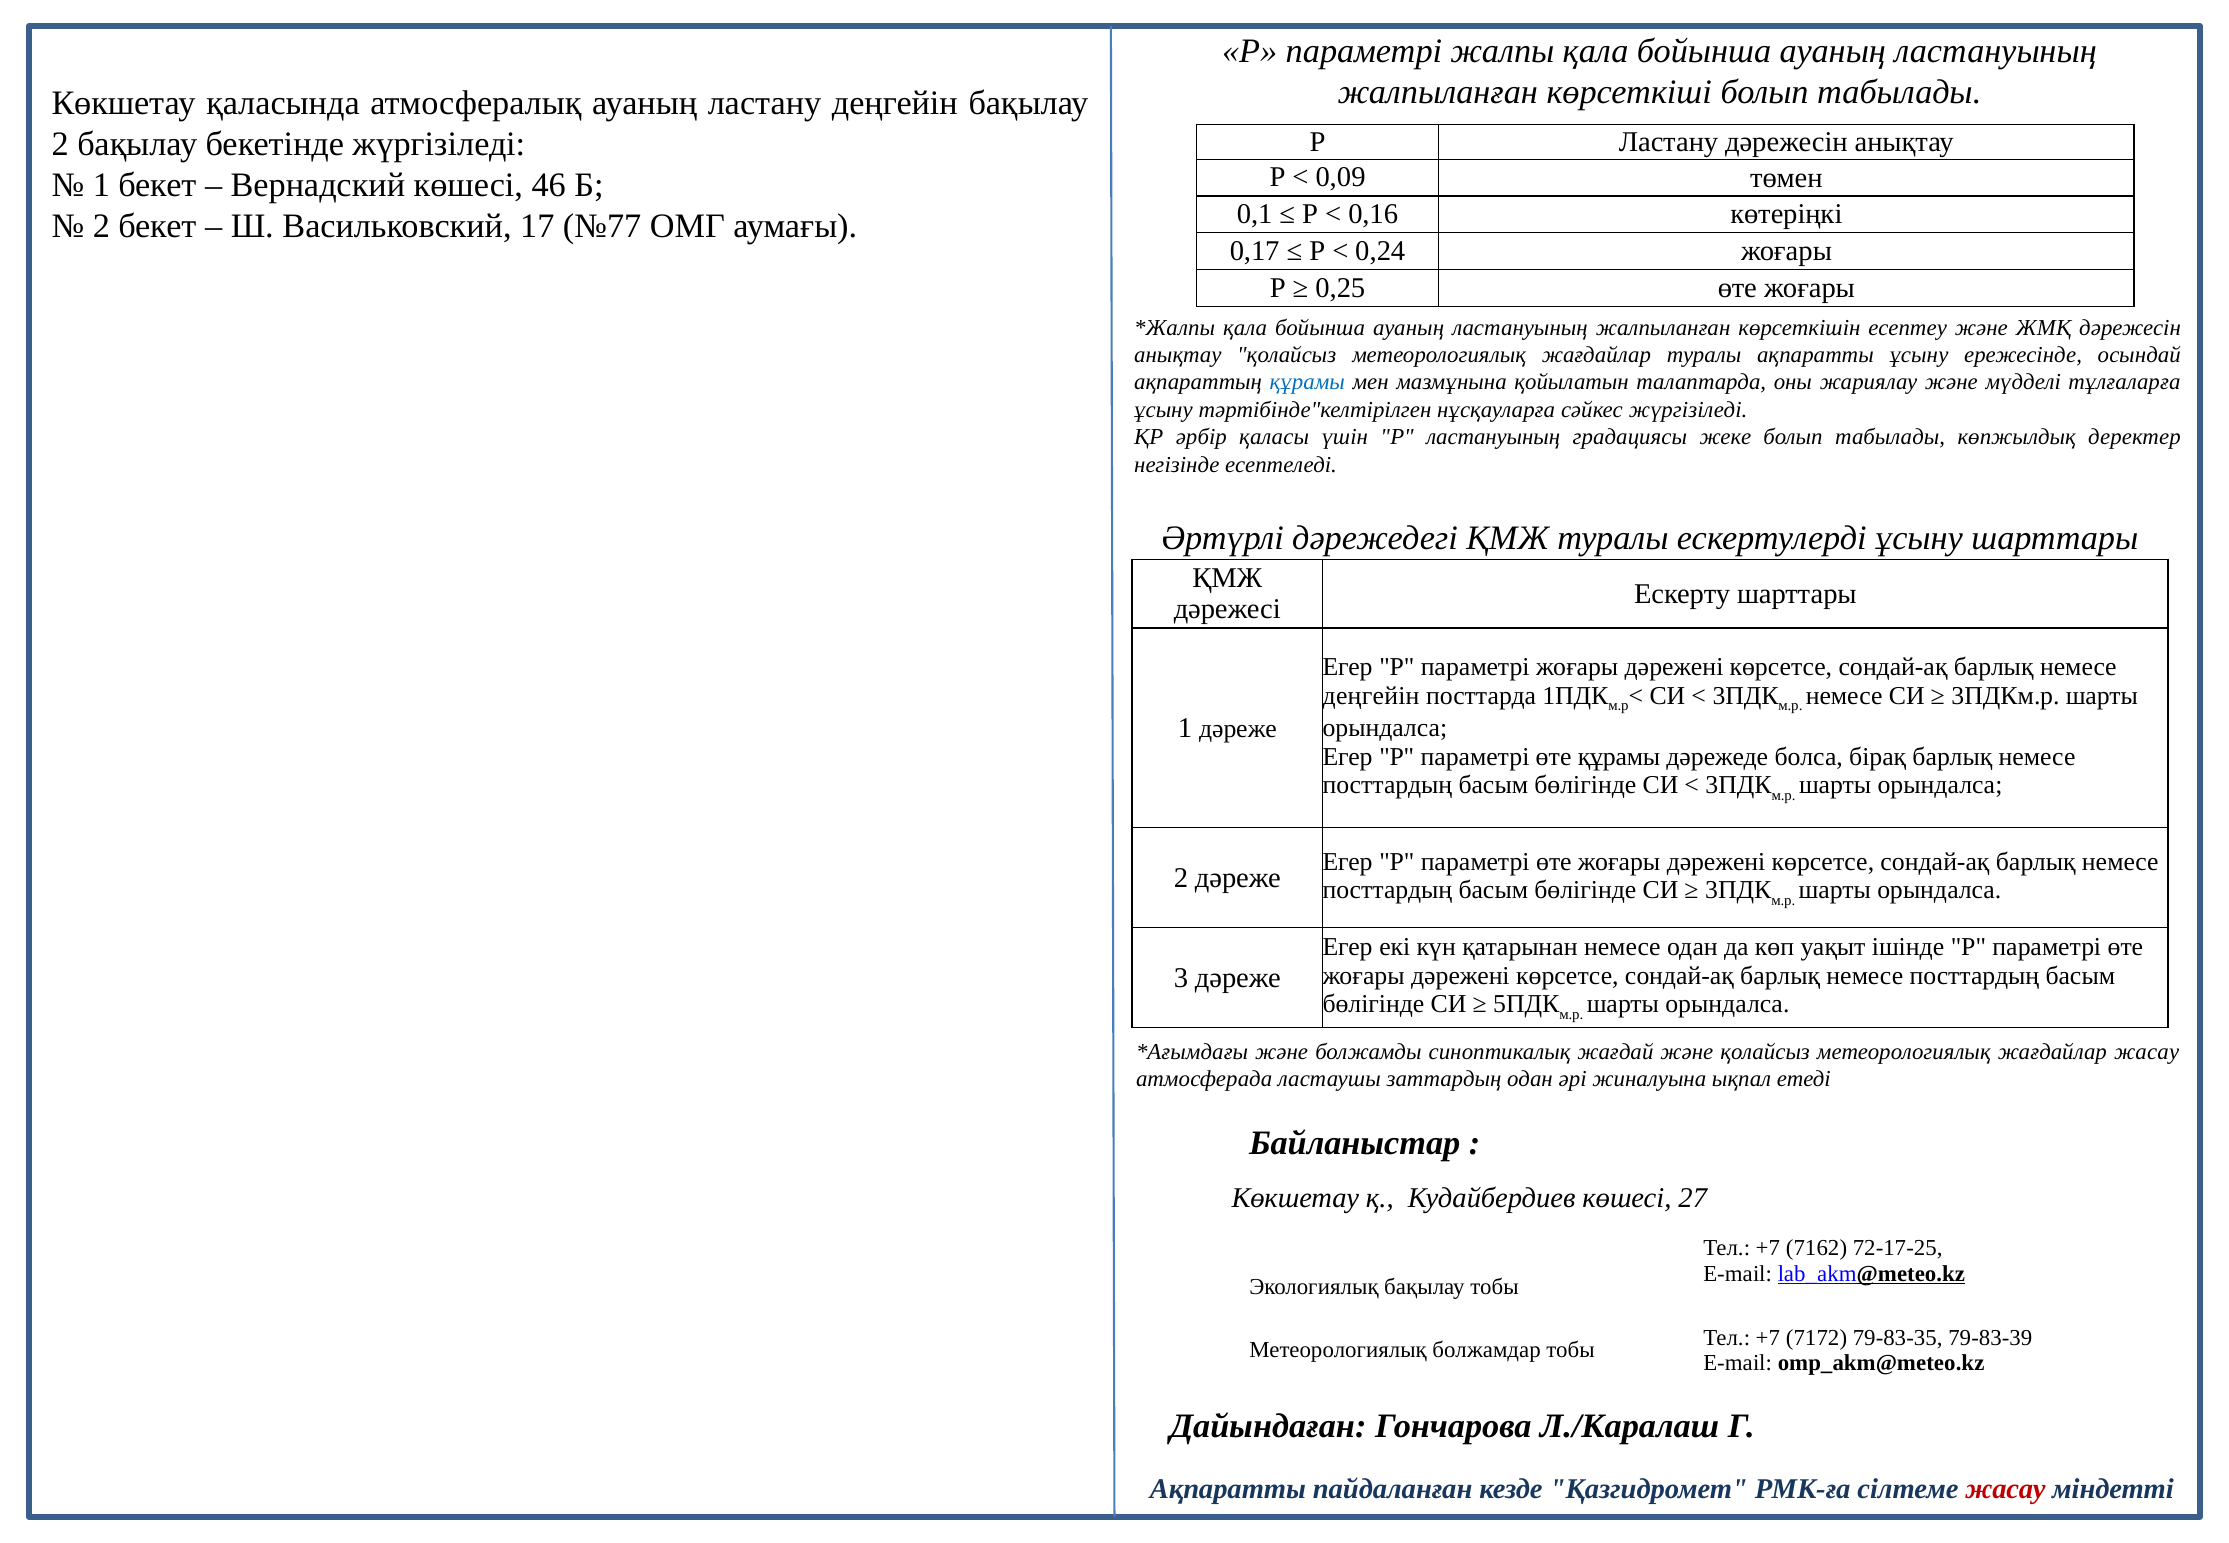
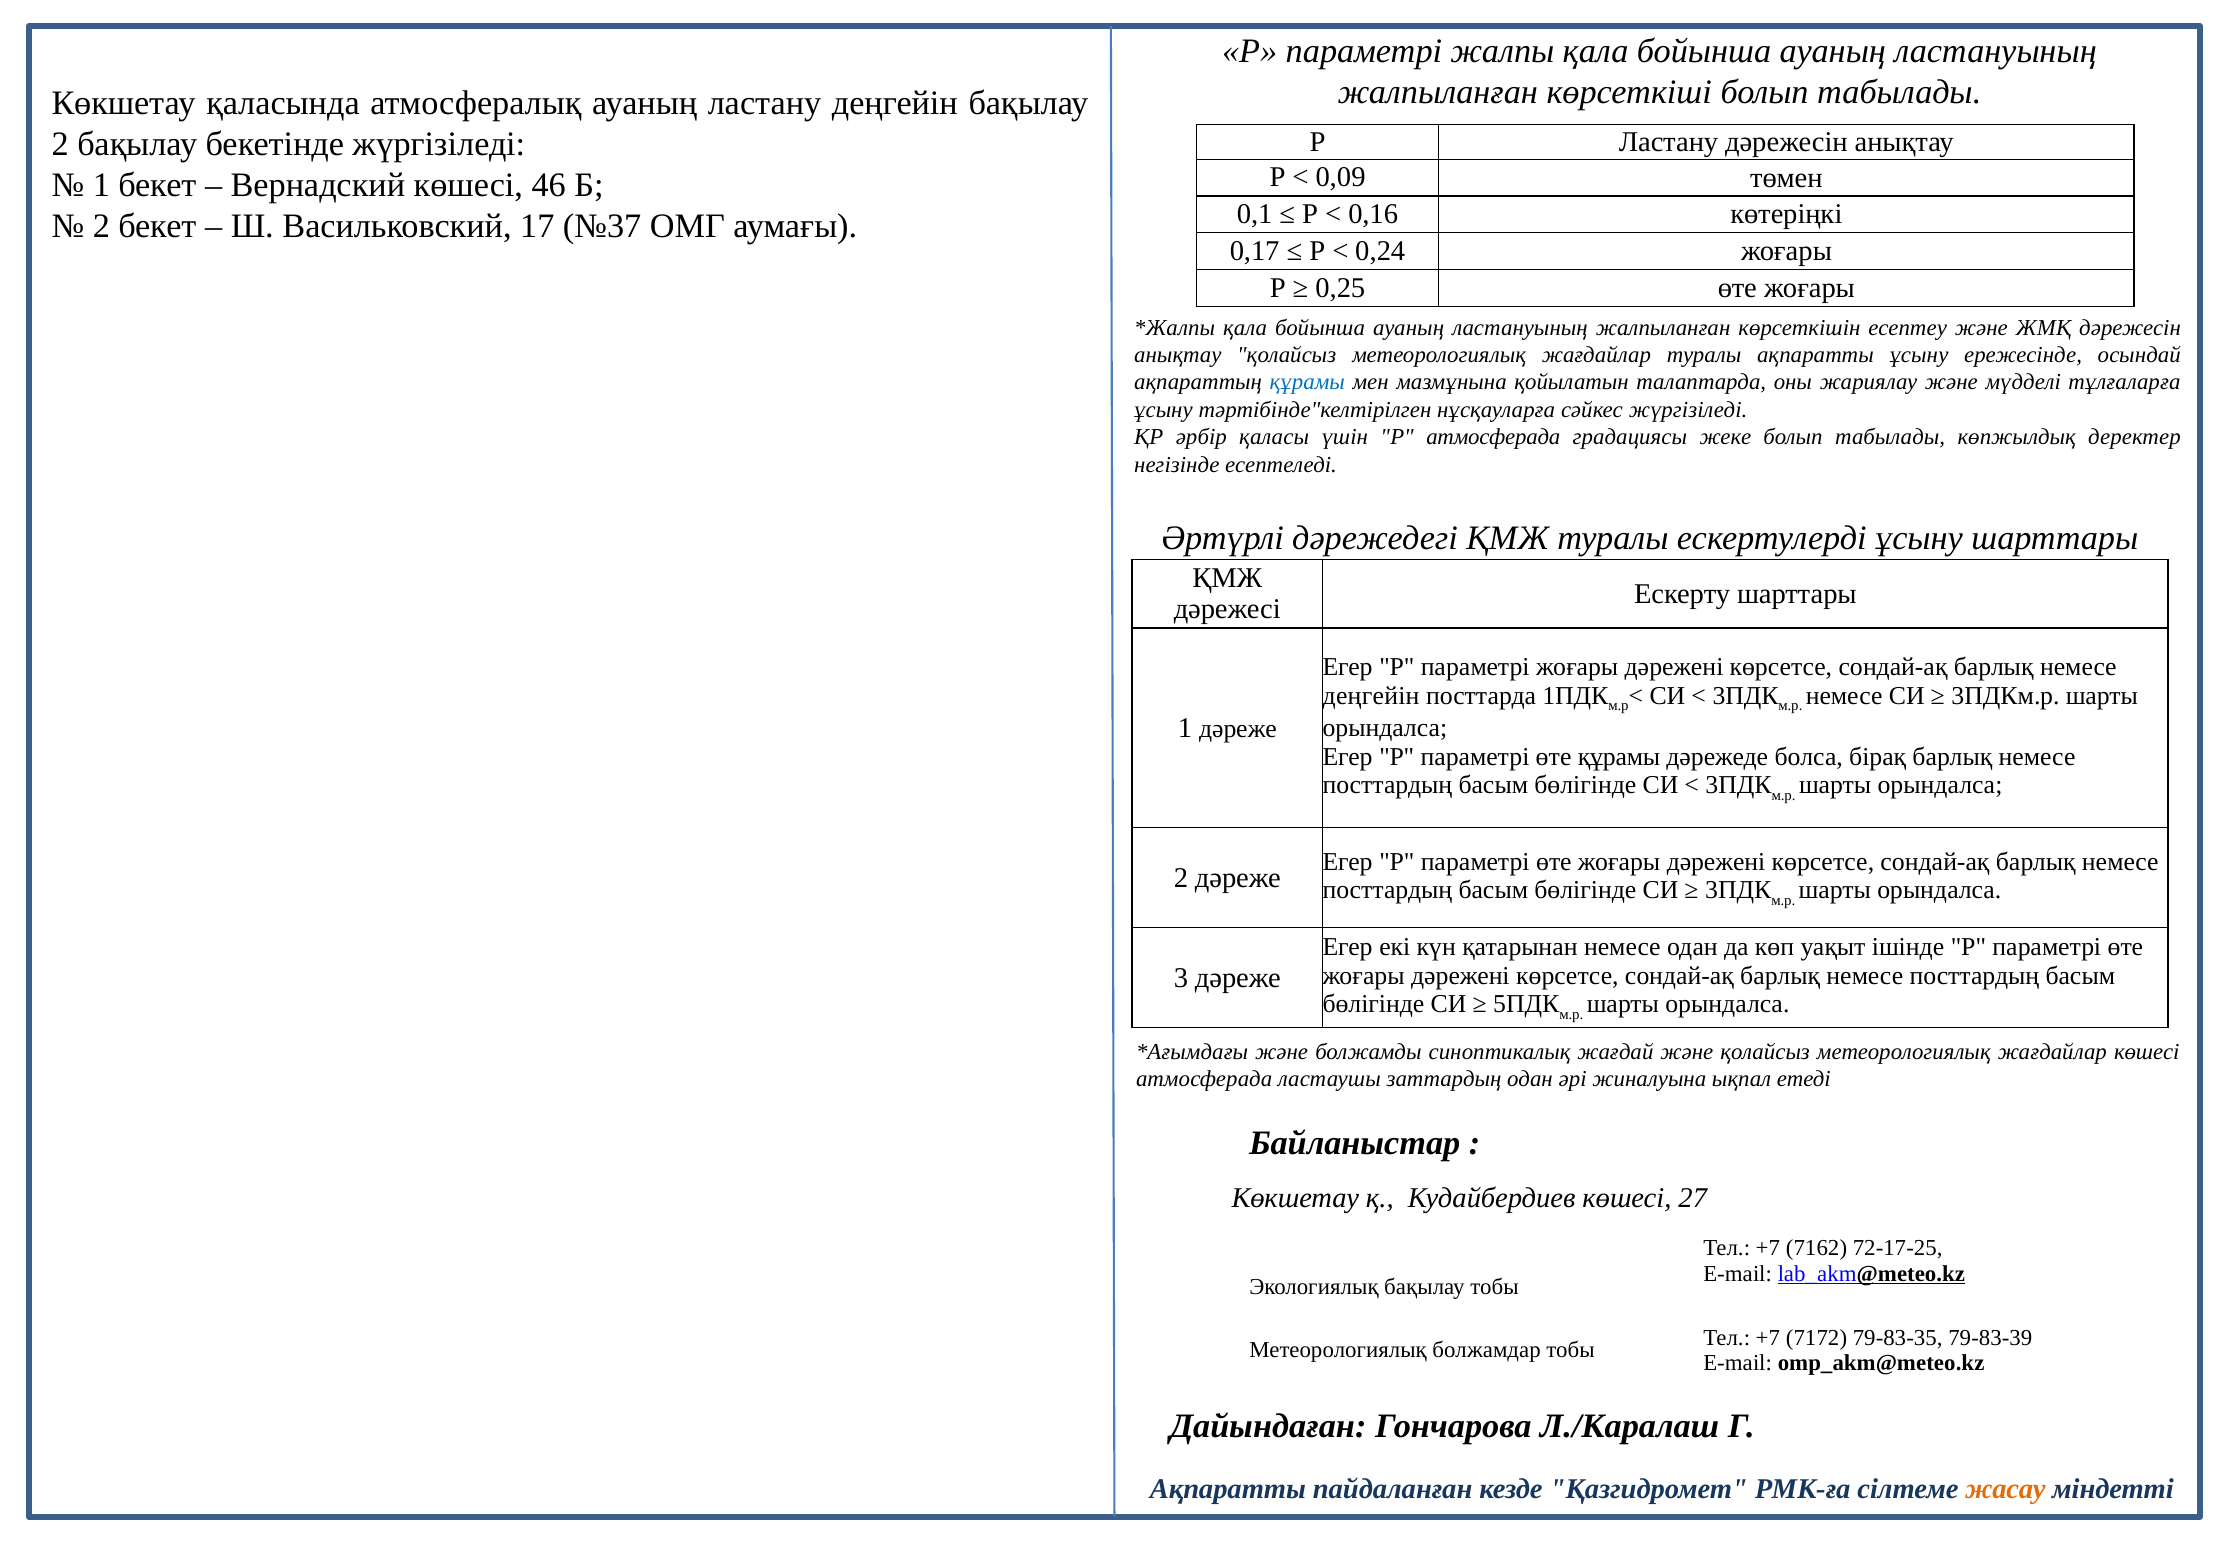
№77: №77 -> №37
Р ластануының: ластануының -> атмосферада
жағдайлар жасау: жасау -> көшесі
жасау at (2005, 1489) colour: red -> orange
